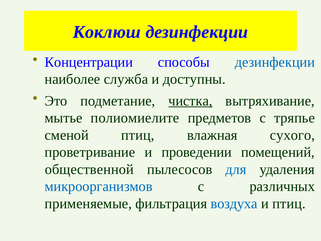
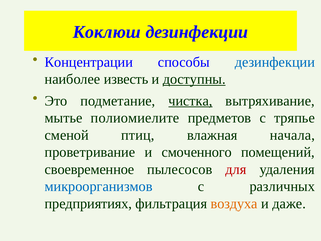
служба: служба -> известь
доступны underline: none -> present
сухого: сухого -> начала
проведении: проведении -> смоченного
общественной: общественной -> своевременное
для colour: blue -> red
применяемые: применяемые -> предприятиях
воздуха colour: blue -> orange
и птиц: птиц -> даже
